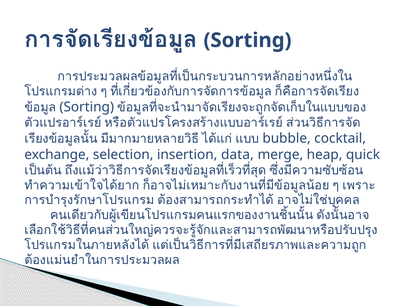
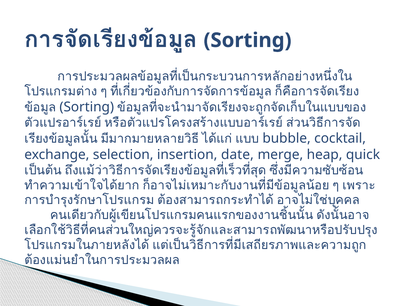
data: data -> date
